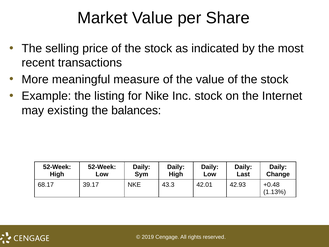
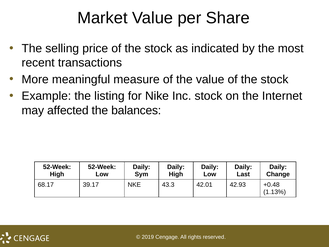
existing: existing -> affected
